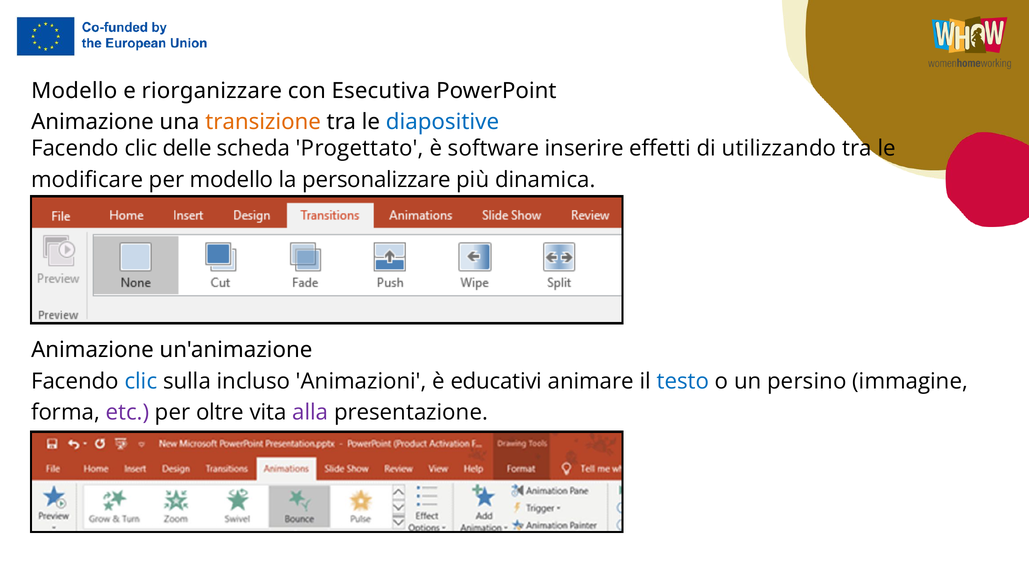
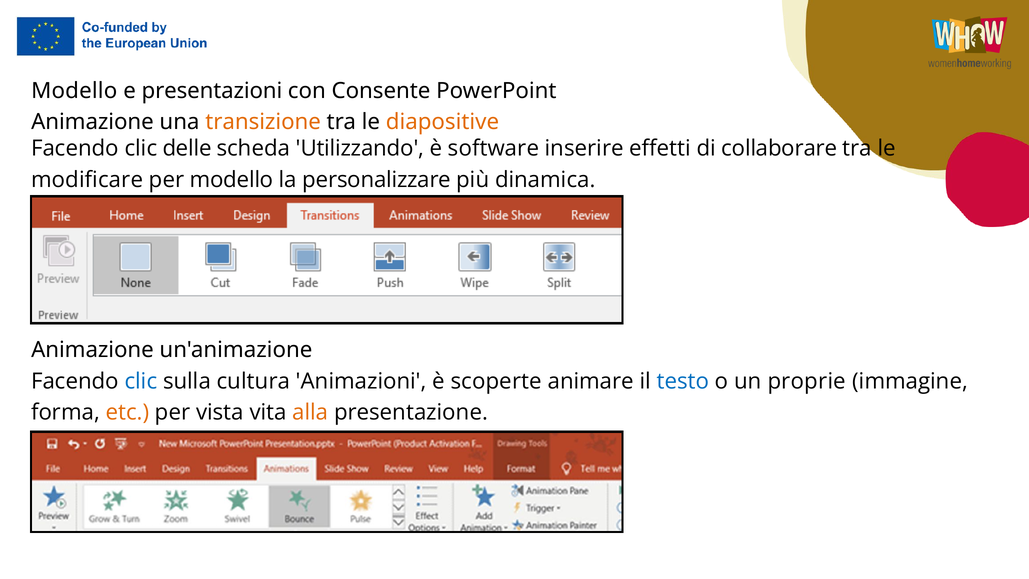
riorganizzare: riorganizzare -> presentazioni
Esecutiva: Esecutiva -> Consente
diapositive colour: blue -> orange
Progettato: Progettato -> Utilizzando
utilizzando: utilizzando -> collaborare
incluso: incluso -> cultura
educativi: educativi -> scoperte
persino: persino -> proprie
etc colour: purple -> orange
oltre: oltre -> vista
alla colour: purple -> orange
